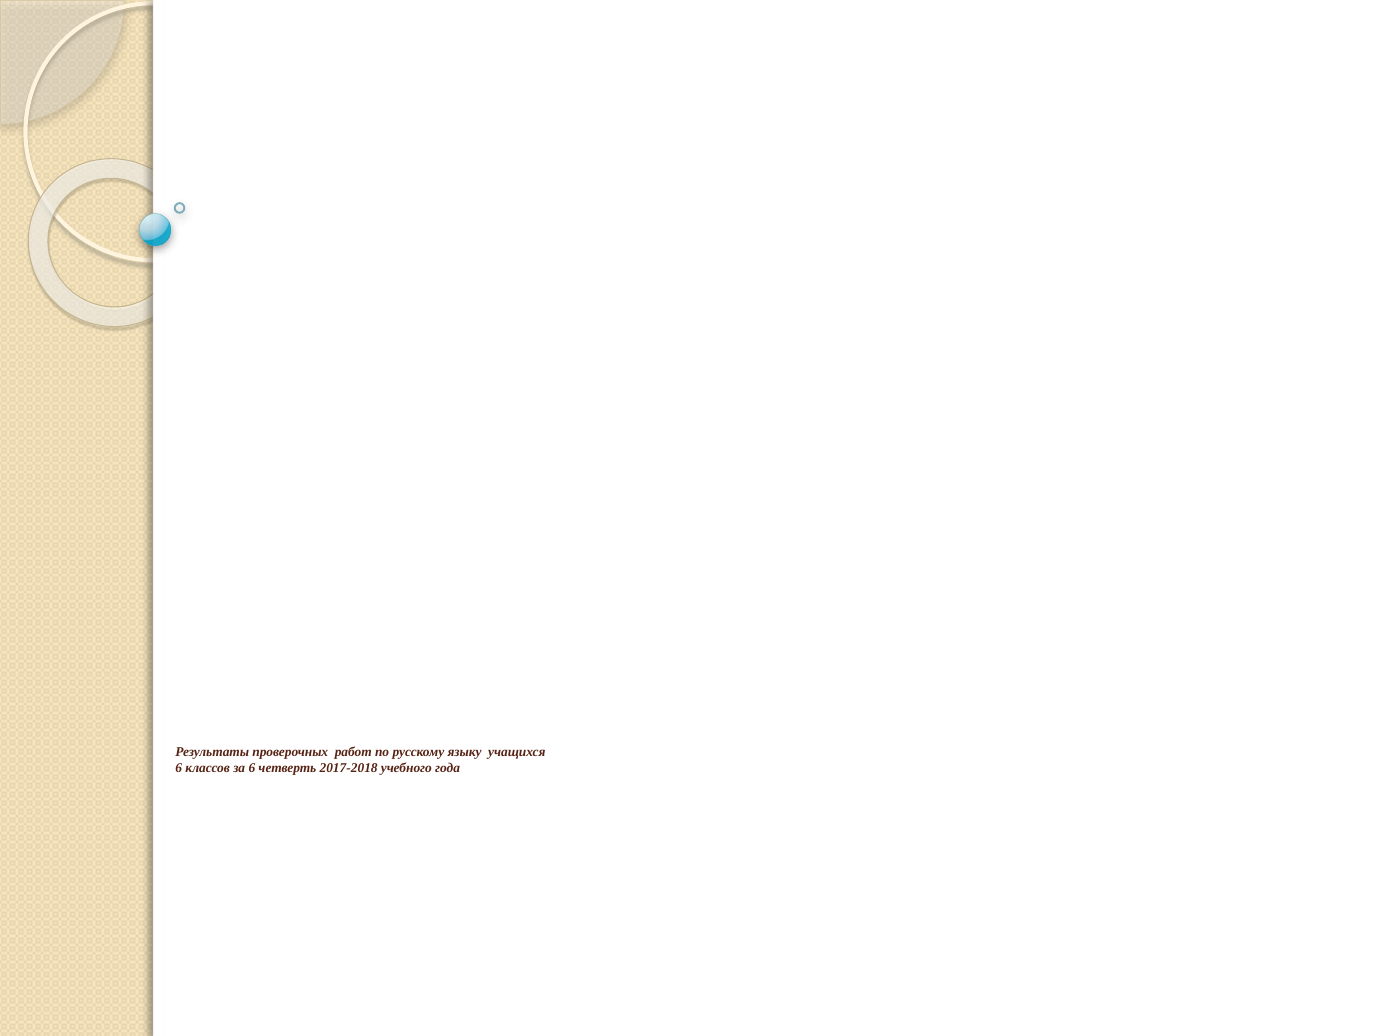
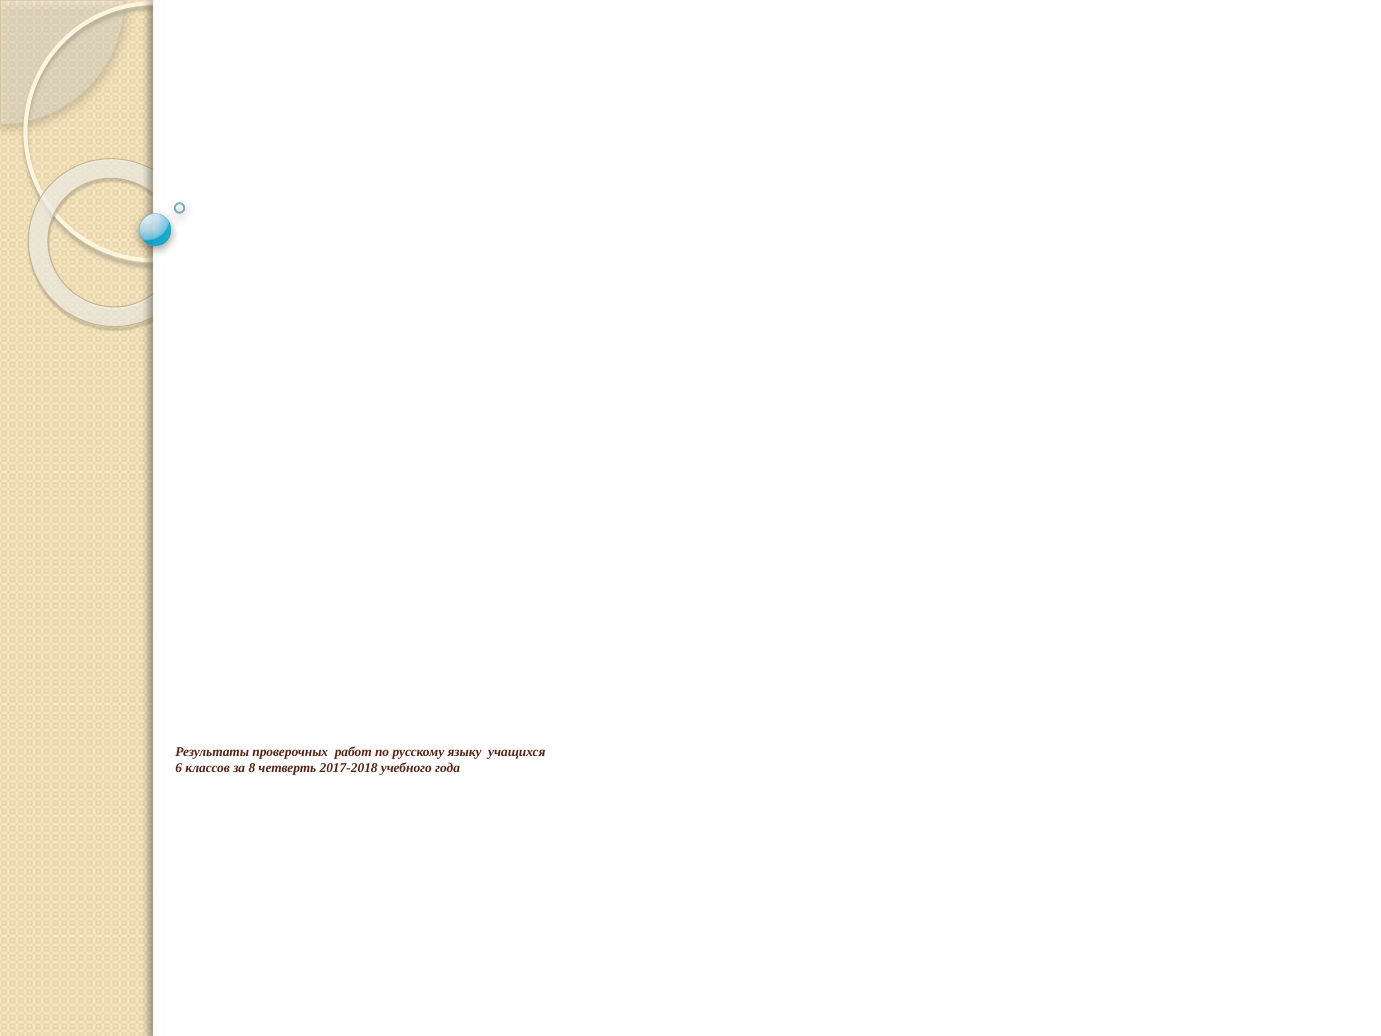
за 6: 6 -> 8
